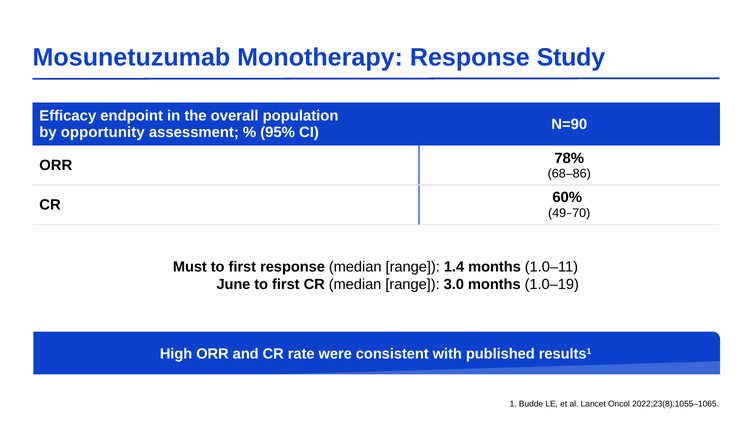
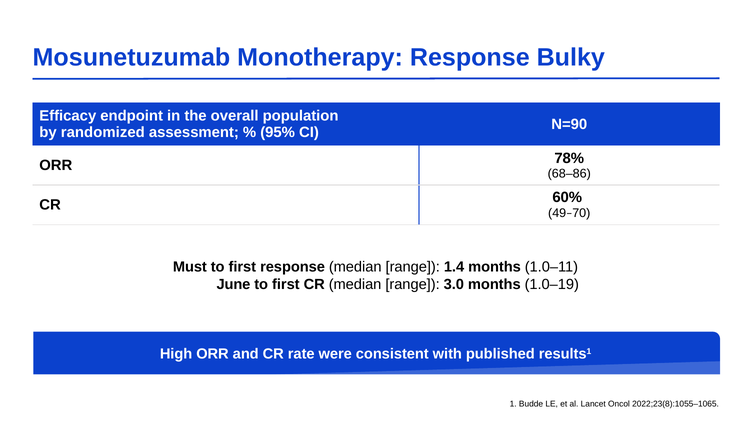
Study: Study -> Bulky
opportunity: opportunity -> randomized
